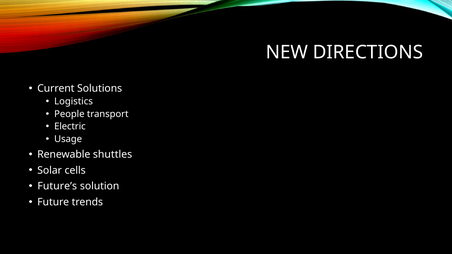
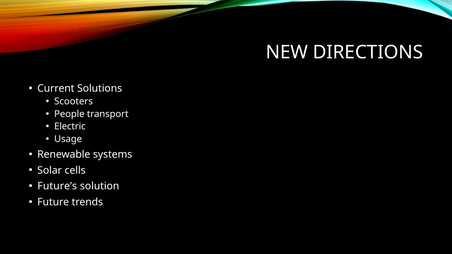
Logistics: Logistics -> Scooters
shuttles: shuttles -> systems
